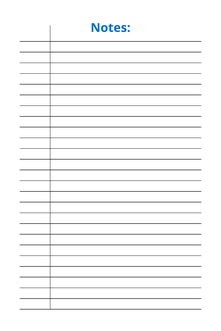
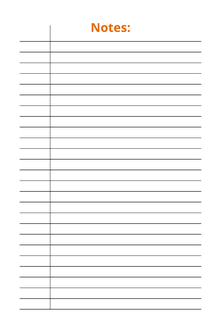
Notes colour: blue -> orange
